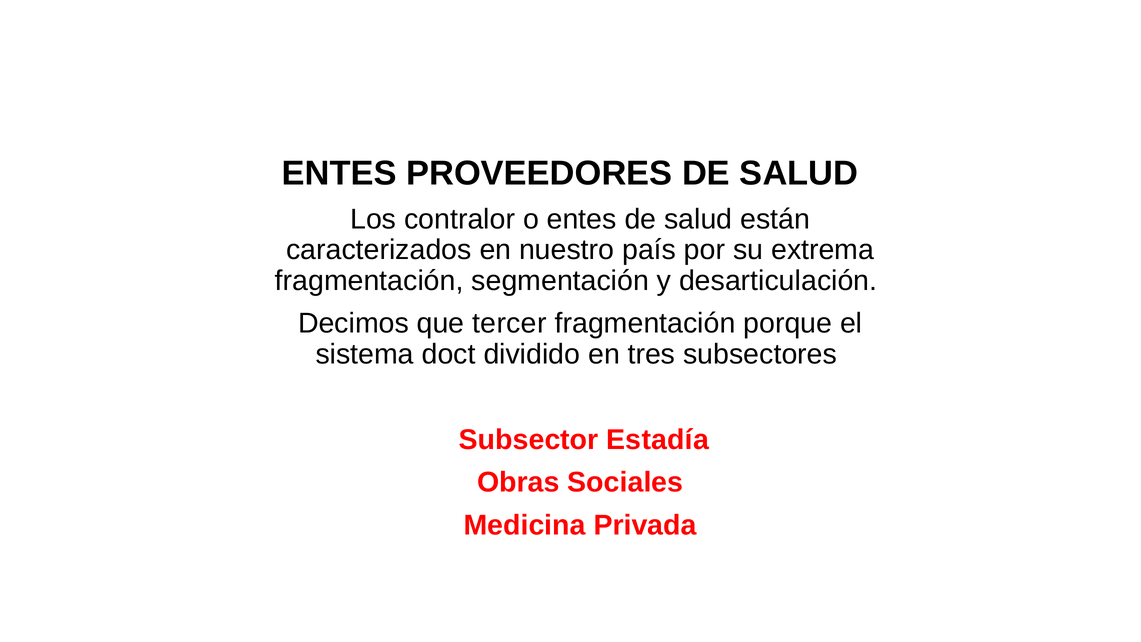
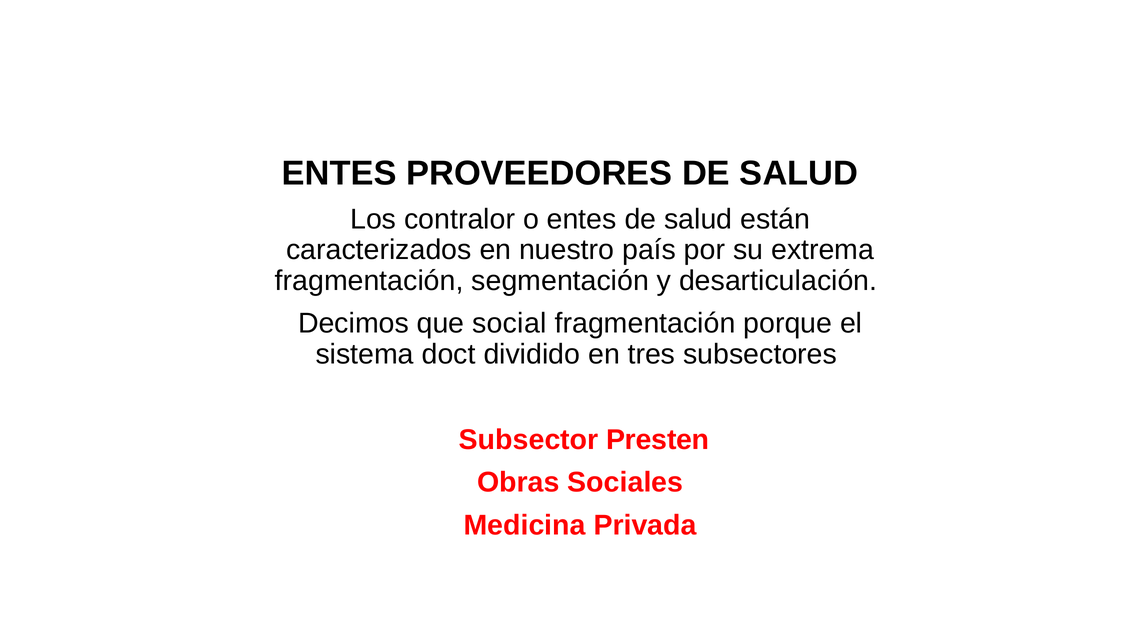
tercer: tercer -> social
Estadía: Estadía -> Presten
